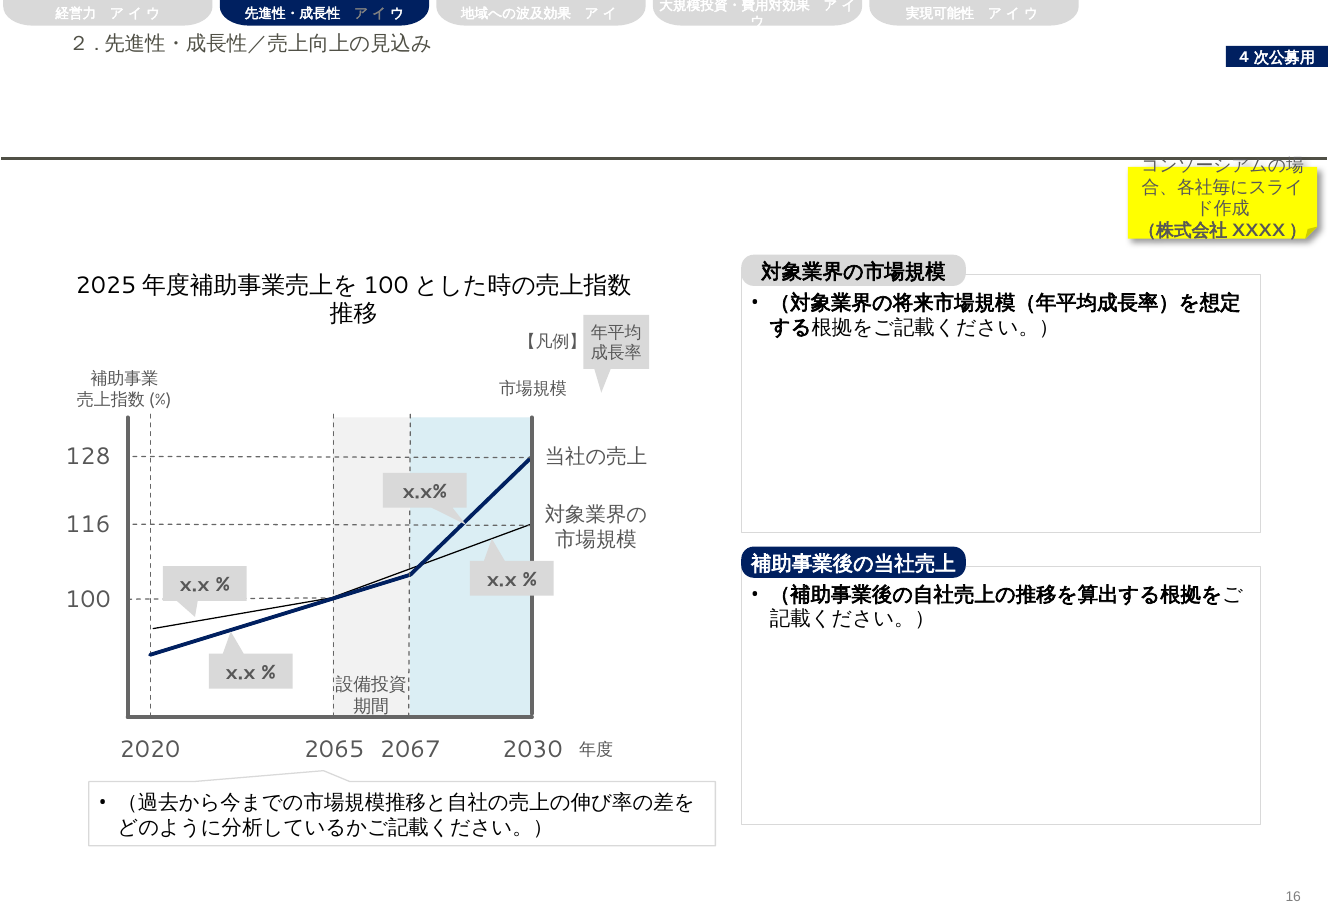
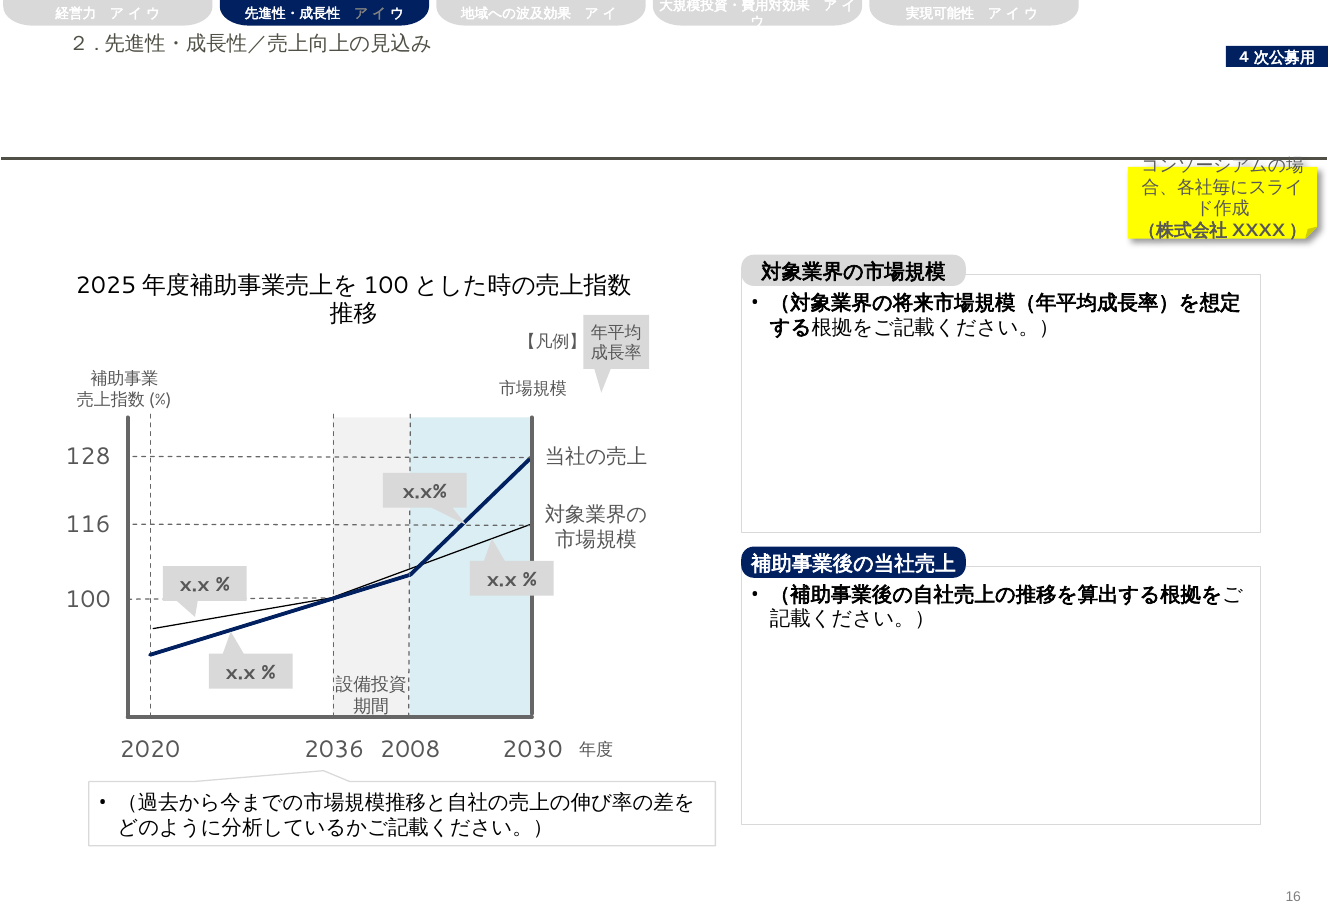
2065: 2065 -> 2036
2067: 2067 -> 2008
